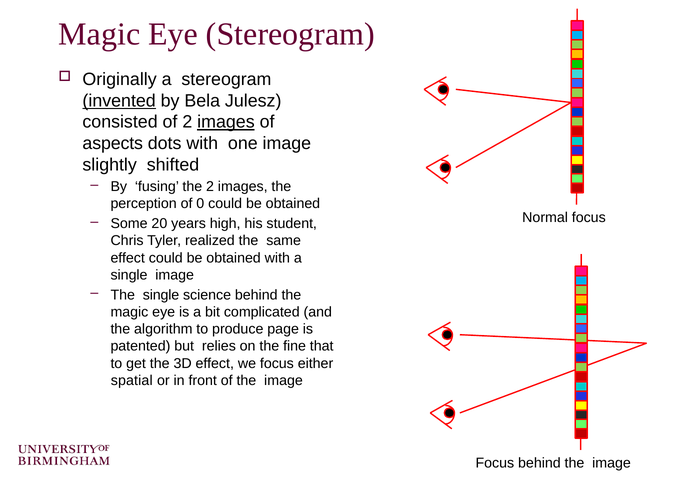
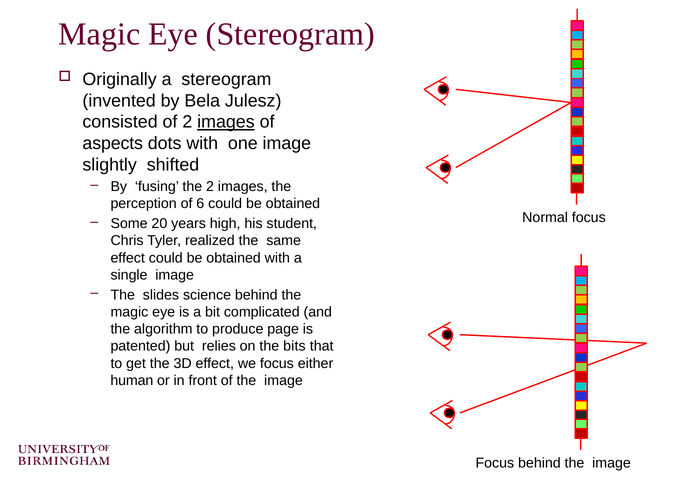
invented underline: present -> none
0: 0 -> 6
The single: single -> slides
fine: fine -> bits
spatial: spatial -> human
